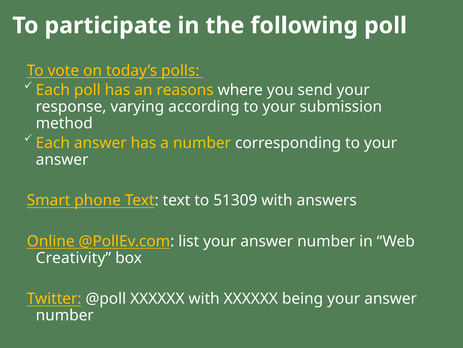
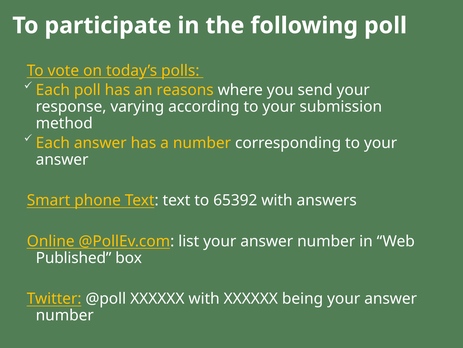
51309: 51309 -> 65392
Creativity: Creativity -> Published
